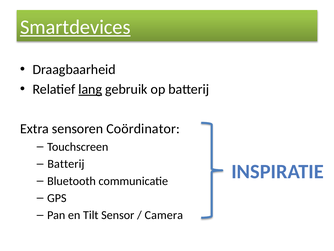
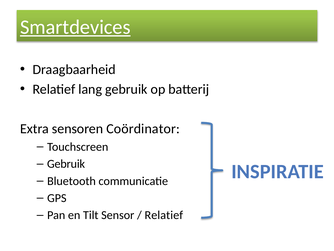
lang underline: present -> none
Batterij at (66, 164): Batterij -> Gebruik
Camera at (164, 215): Camera -> Relatief
